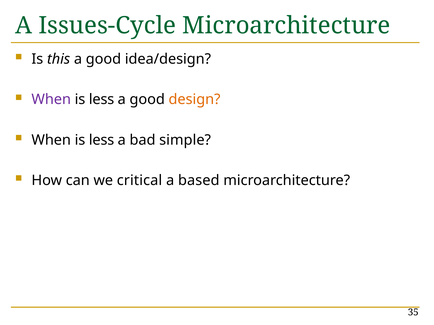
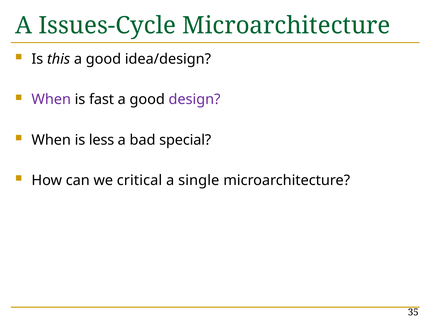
less at (102, 100): less -> fast
design colour: orange -> purple
simple: simple -> special
based: based -> single
